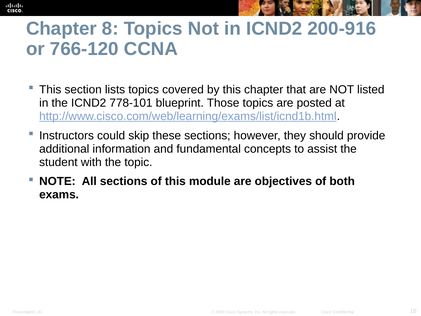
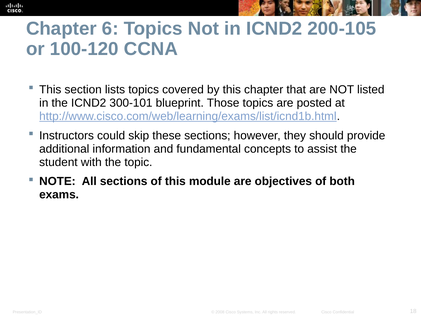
8: 8 -> 6
200-916: 200-916 -> 200-105
766-120: 766-120 -> 100-120
778-101: 778-101 -> 300-101
